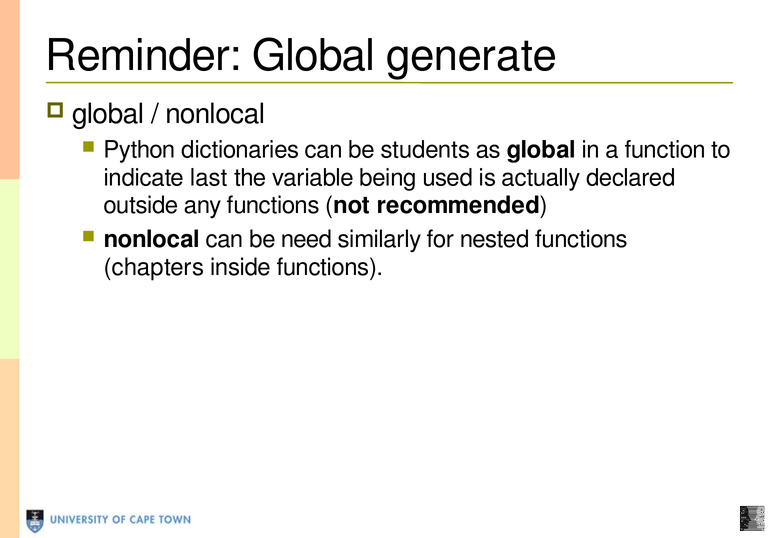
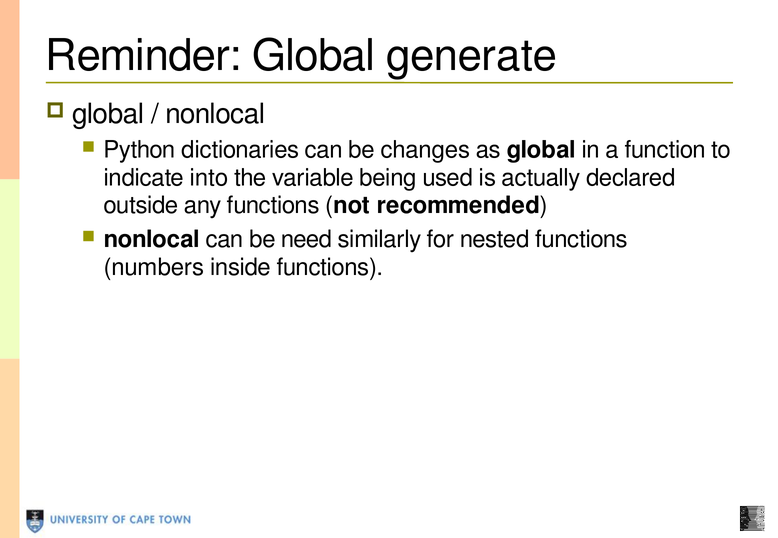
students: students -> changes
last: last -> into
chapters: chapters -> numbers
